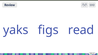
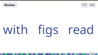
yaks: yaks -> with
